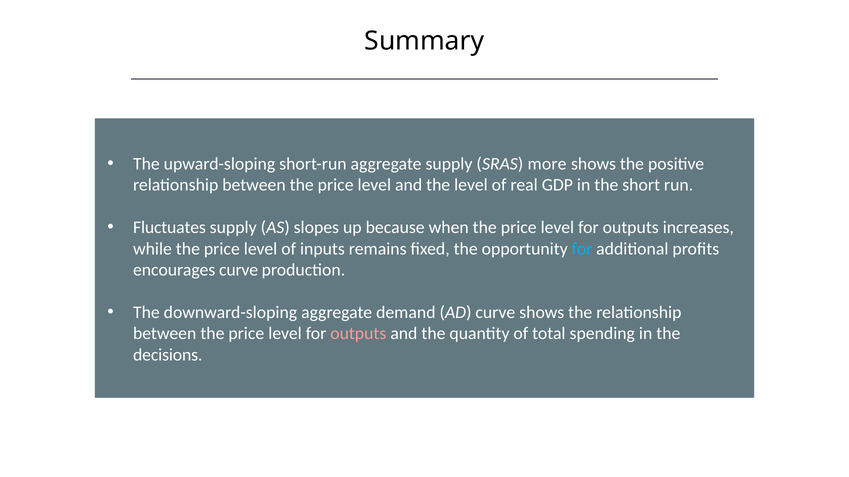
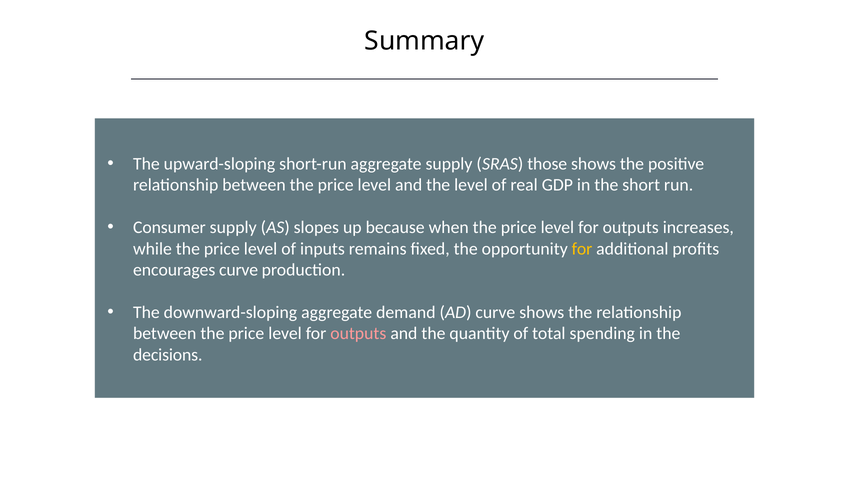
more: more -> those
Fluctuates: Fluctuates -> Consumer
for at (582, 249) colour: light blue -> yellow
